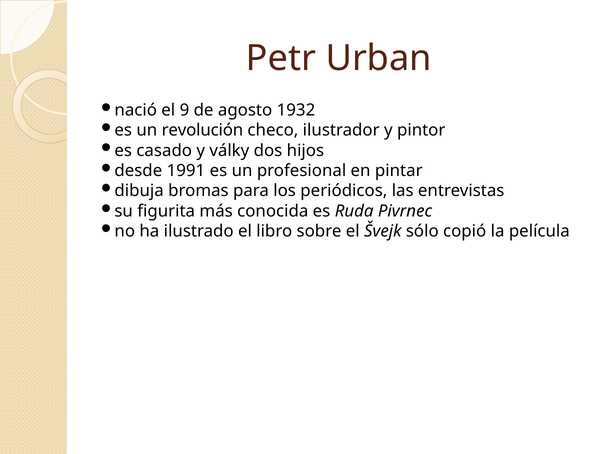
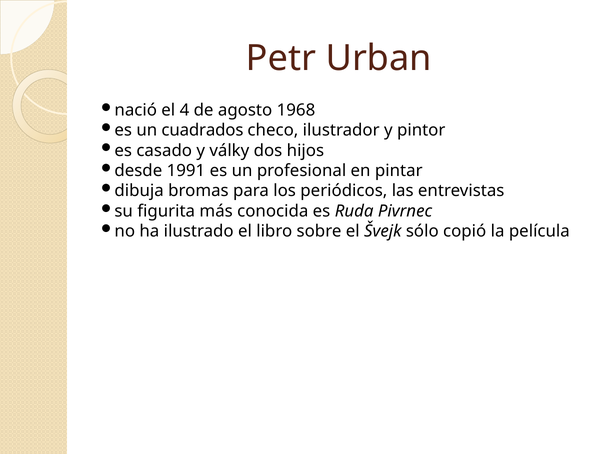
9: 9 -> 4
1932: 1932 -> 1968
revolución: revolución -> cuadrados
